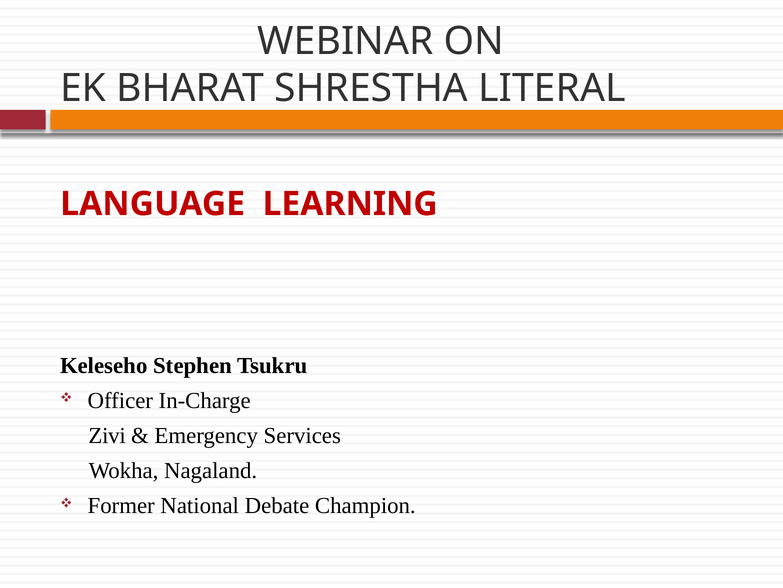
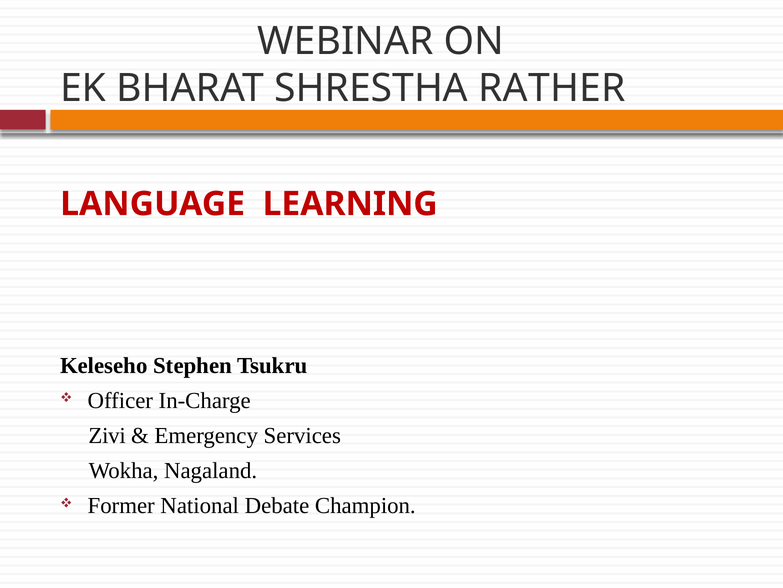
LITERAL: LITERAL -> RATHER
